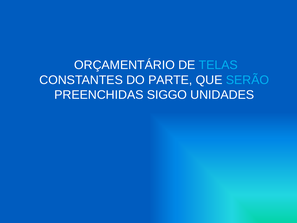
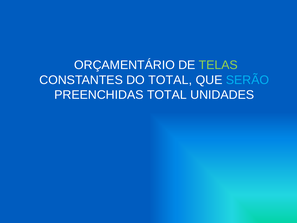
TELAS colour: light blue -> light green
DO PARTE: PARTE -> TOTAL
PREENCHIDAS SIGGO: SIGGO -> TOTAL
